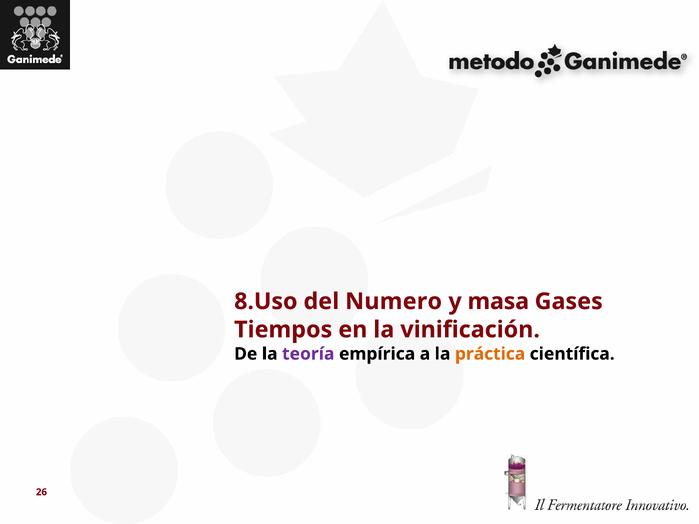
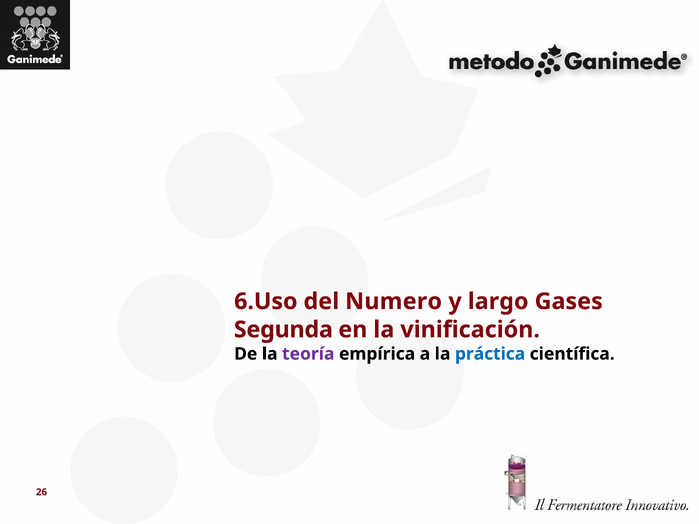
8.Uso: 8.Uso -> 6.Uso
masa: masa -> largo
Tiempos: Tiempos -> Segunda
práctica colour: orange -> blue
